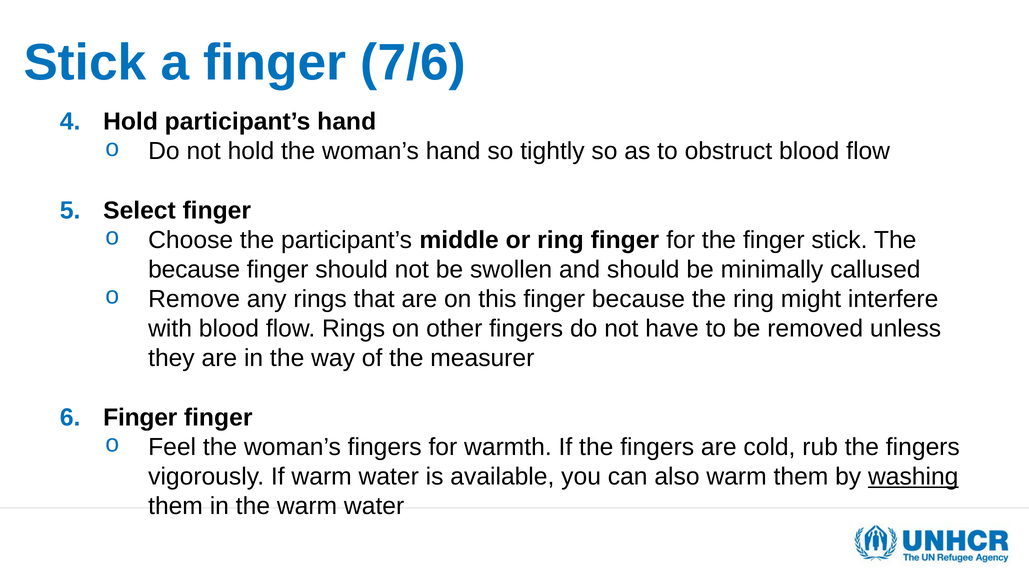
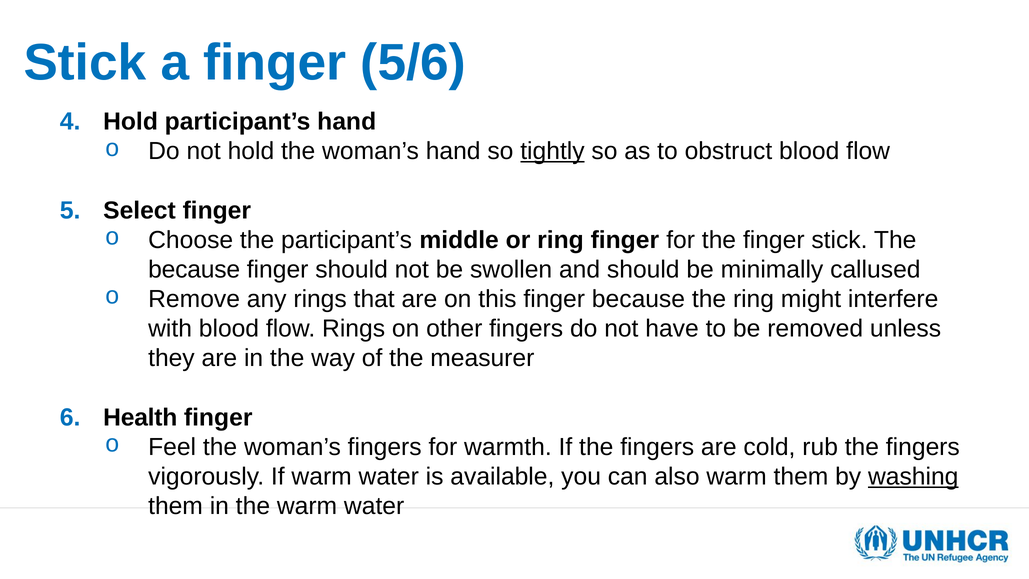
7/6: 7/6 -> 5/6
tightly underline: none -> present
Finger at (140, 417): Finger -> Health
